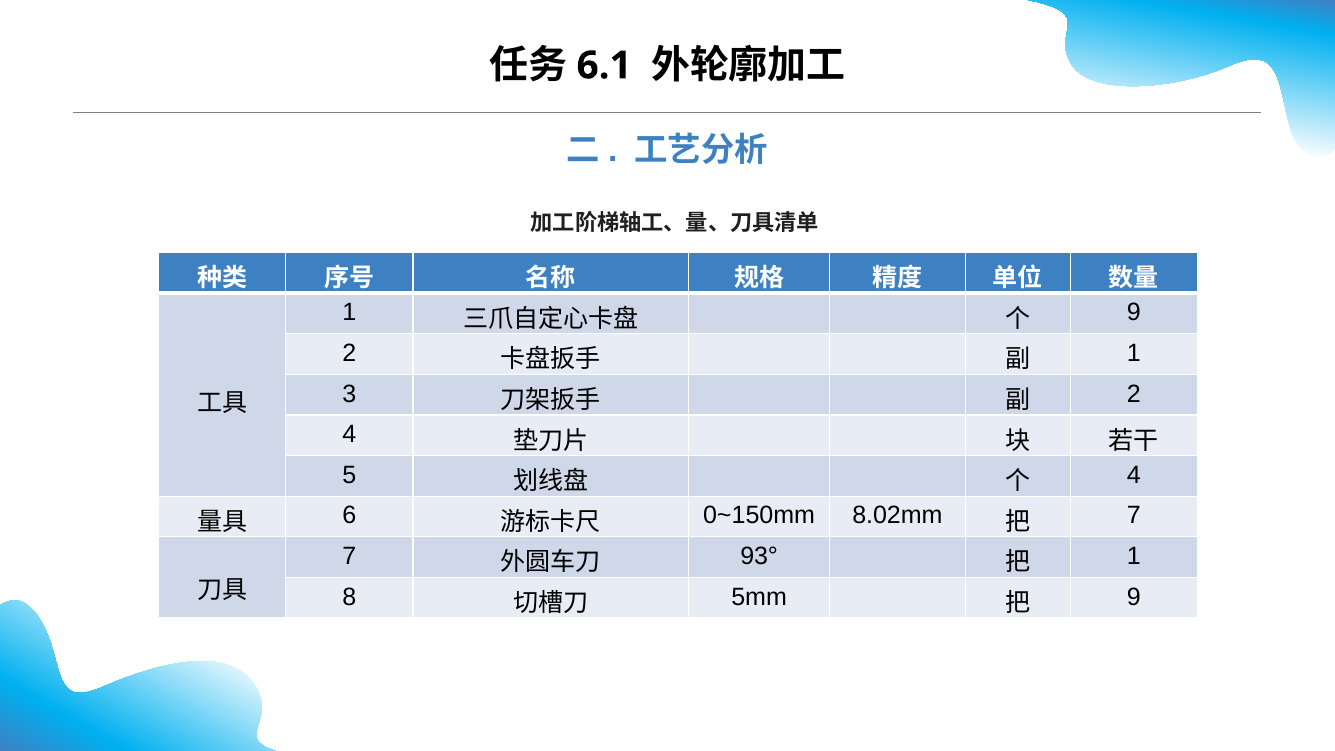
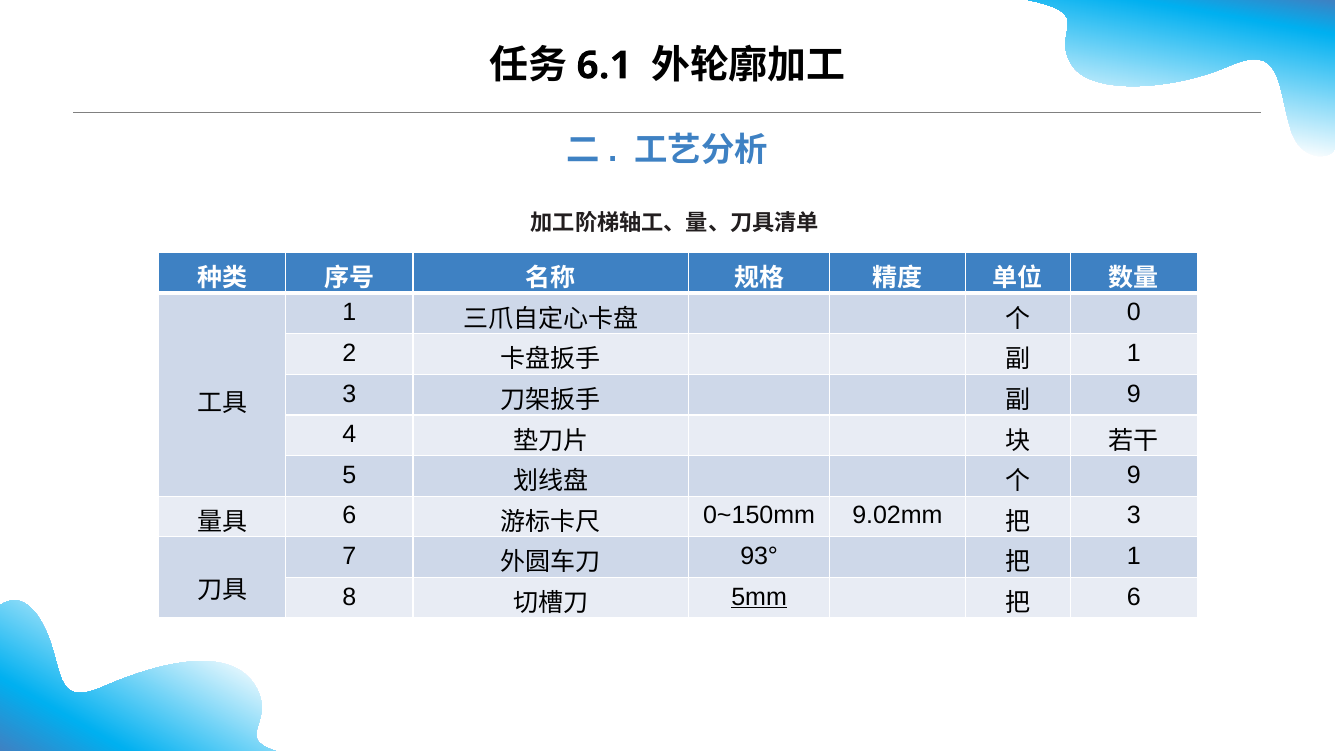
9 at (1134, 313): 9 -> 0
2 at (1134, 394): 2 -> 9
4 at (1134, 475): 4 -> 9
8.02mm: 8.02mm -> 9.02mm
7 at (1134, 516): 7 -> 3
5mm underline: none -> present
9 at (1134, 597): 9 -> 6
